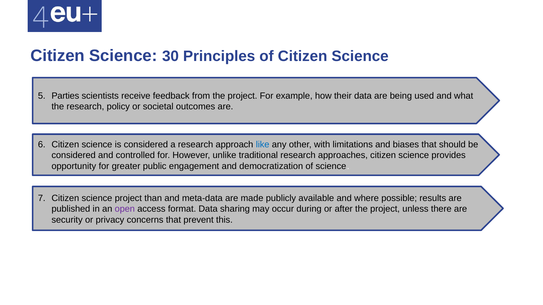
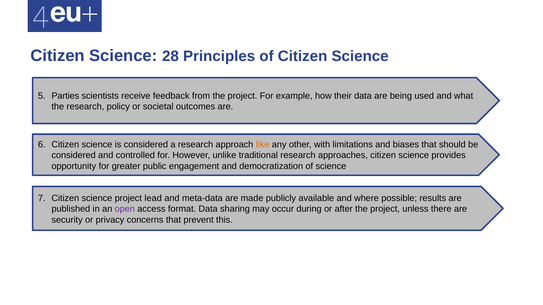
30: 30 -> 28
like colour: blue -> orange
than: than -> lead
